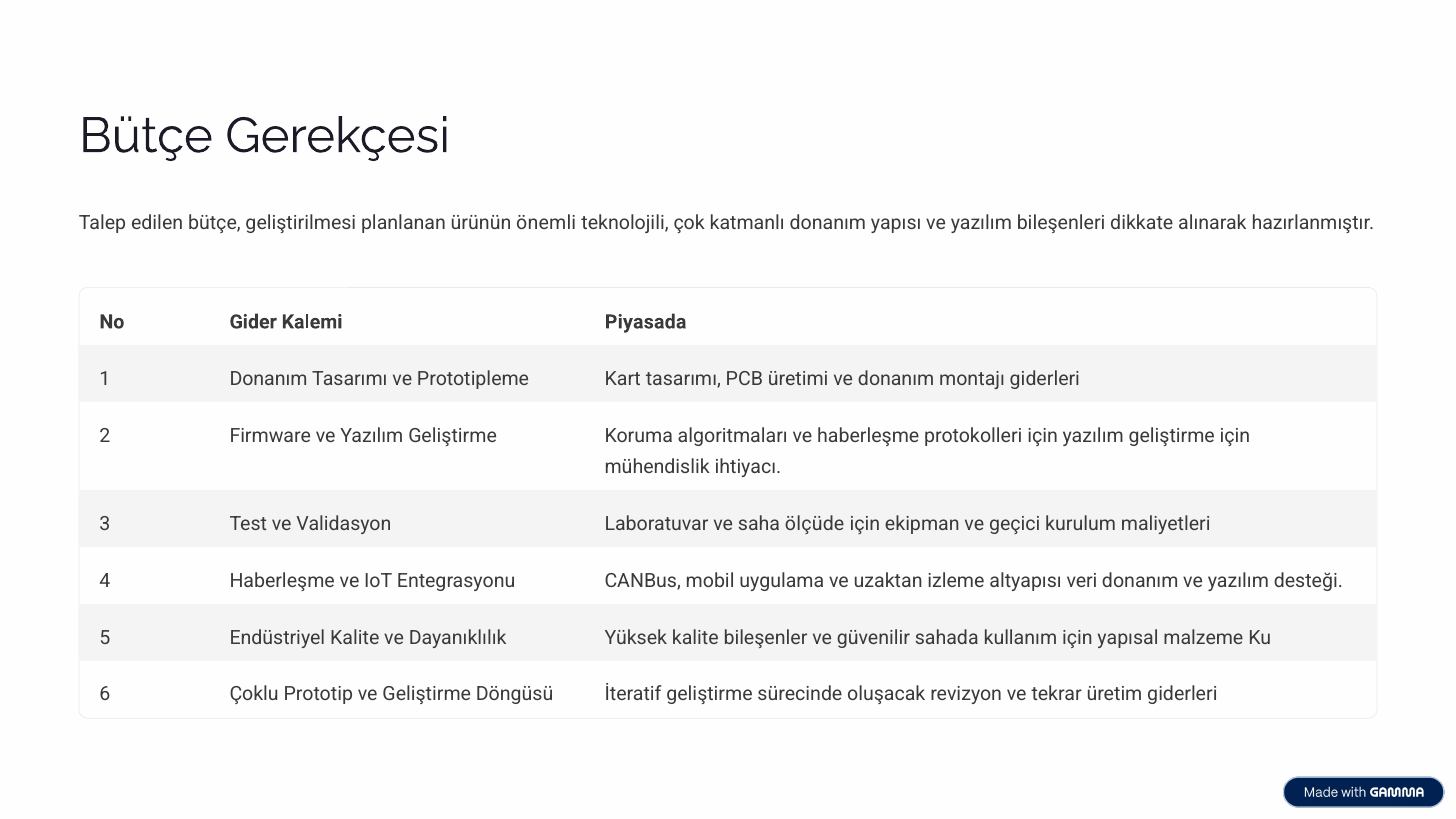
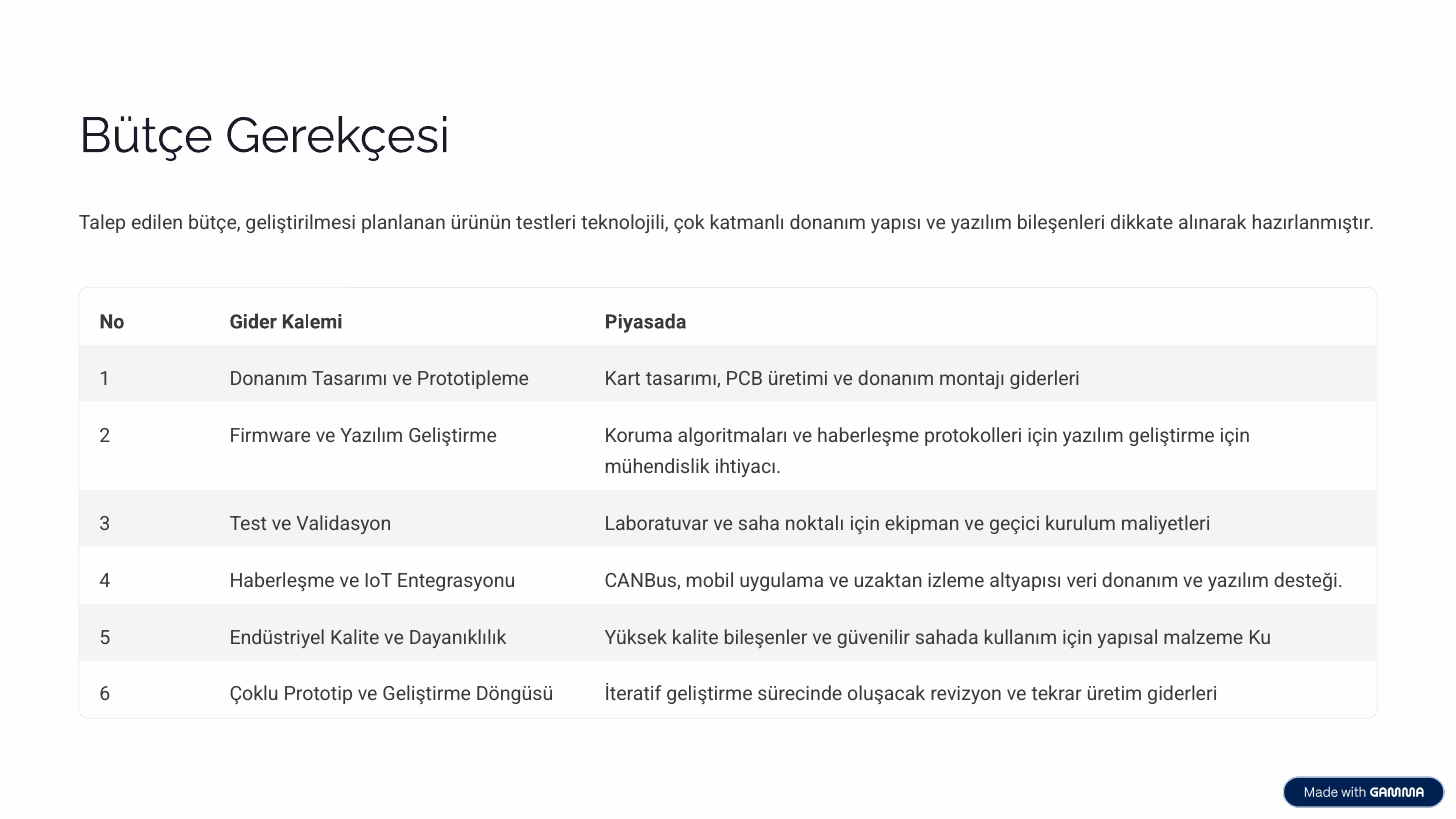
önemli: önemli -> testleri
ölçüde: ölçüde -> noktalı
